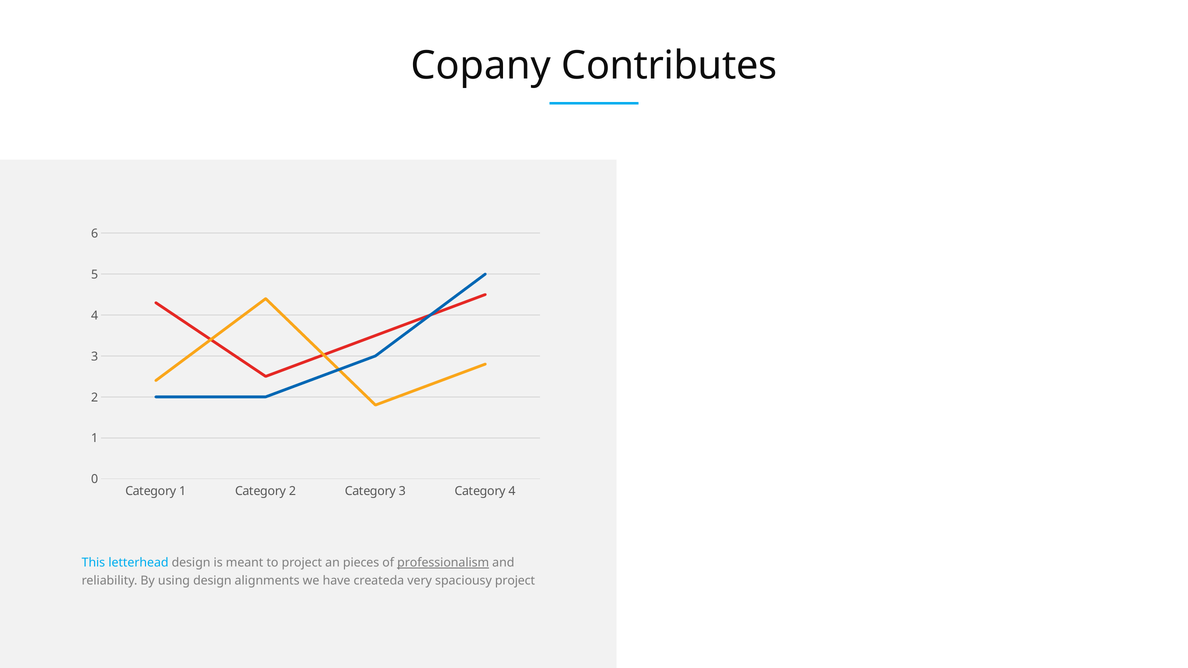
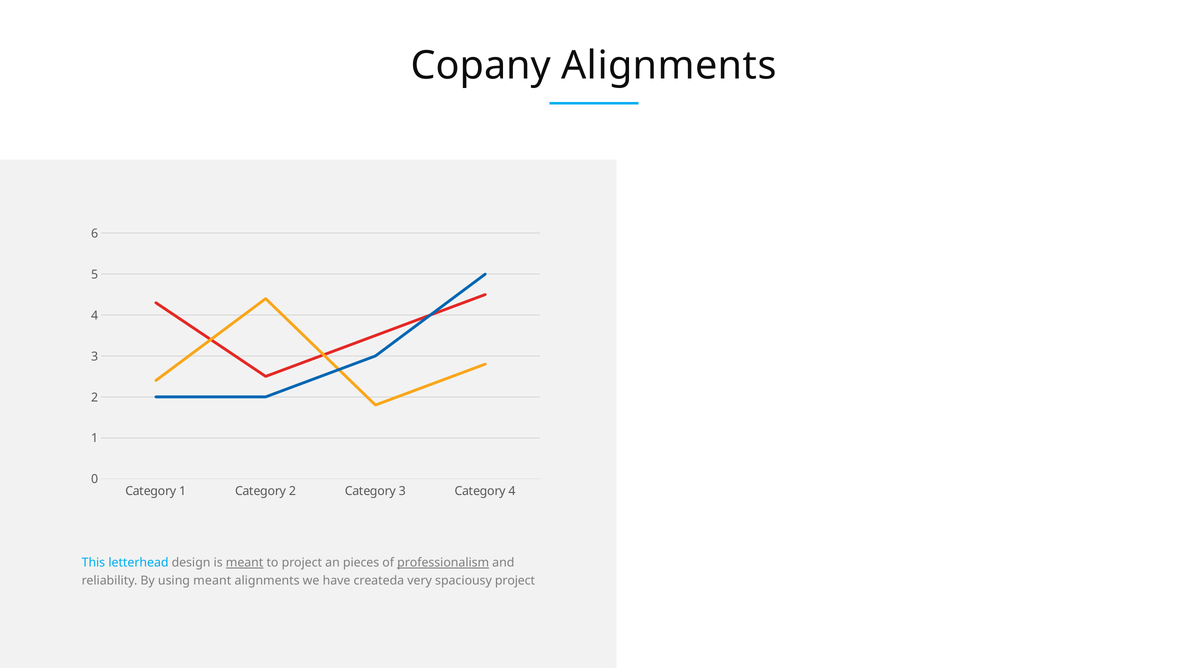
Copany Contributes: Contributes -> Alignments
meant at (245, 563) underline: none -> present
using design: design -> meant
